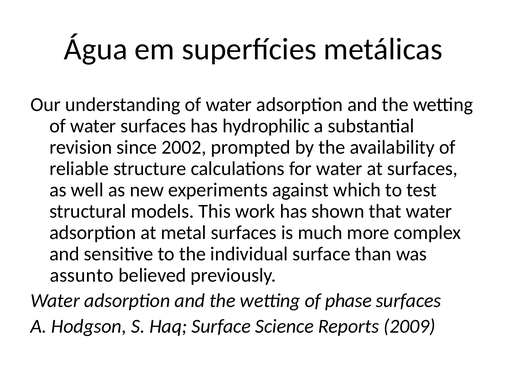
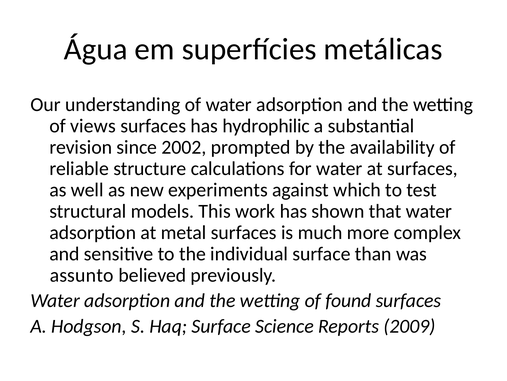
water at (93, 126): water -> views
phase: phase -> found
